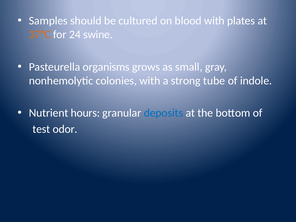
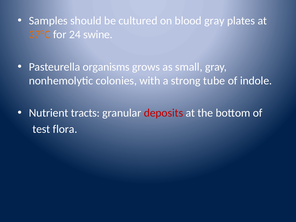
blood with: with -> gray
hours: hours -> tracts
deposits colour: blue -> red
odor: odor -> flora
